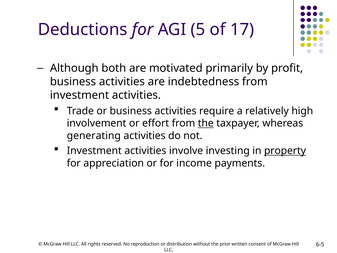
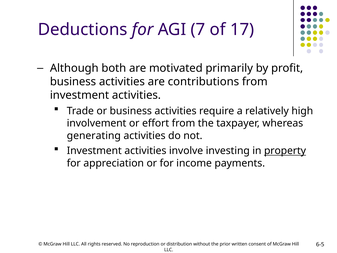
5: 5 -> 7
indebtedness: indebtedness -> contributions
the at (206, 123) underline: present -> none
